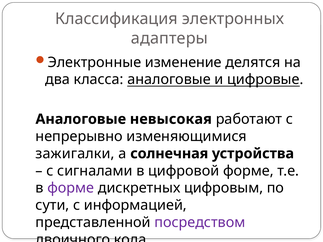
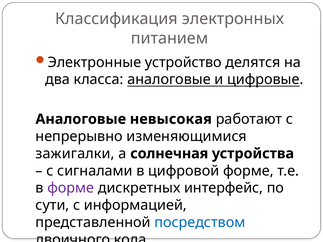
адаптеры: адаптеры -> питанием
изменение: изменение -> устройство
цифровым: цифровым -> интерфейс
посредством colour: purple -> blue
